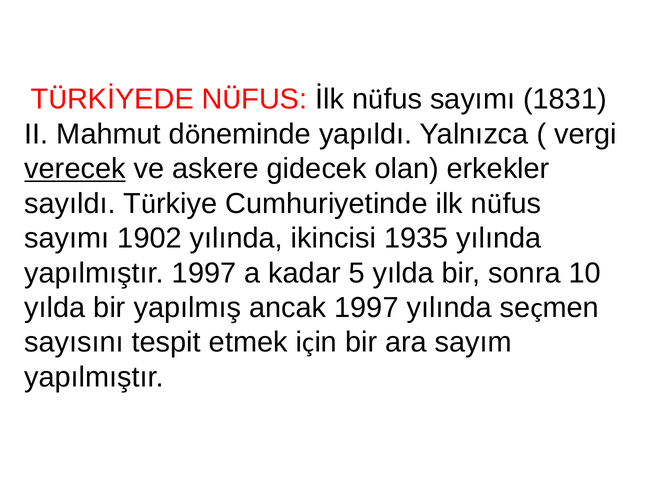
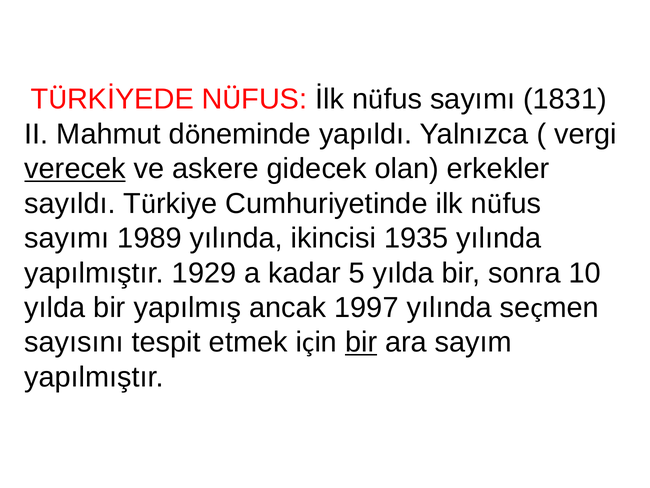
1902: 1902 -> 1989
yapılmıştır 1997: 1997 -> 1929
bir at (361, 342) underline: none -> present
